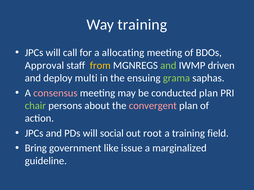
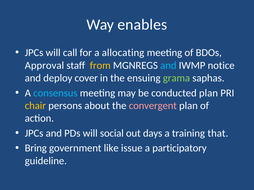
Way training: training -> enables
and at (168, 66) colour: light green -> light blue
driven: driven -> notice
multi: multi -> cover
consensus colour: pink -> light blue
chair colour: light green -> yellow
root: root -> days
field: field -> that
marginalized: marginalized -> participatory
